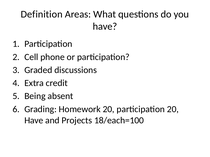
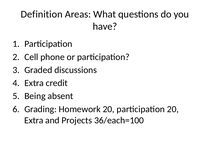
Have at (34, 121): Have -> Extra
18/each=100: 18/each=100 -> 36/each=100
